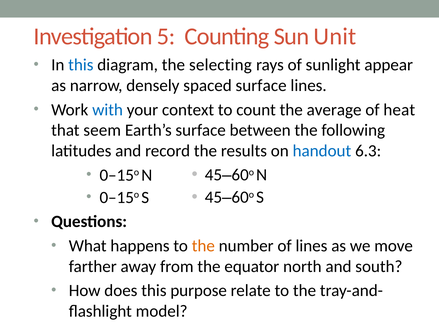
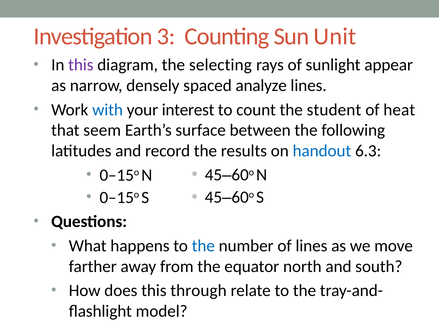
5: 5 -> 3
this at (81, 65) colour: blue -> purple
spaced surface: surface -> analyze
context: context -> interest
average: average -> student
the at (203, 245) colour: orange -> blue
purpose: purpose -> through
